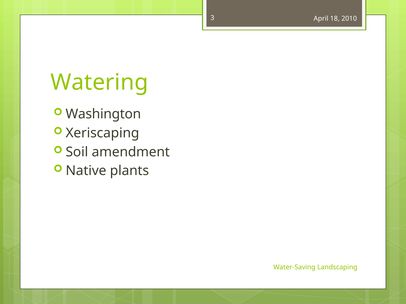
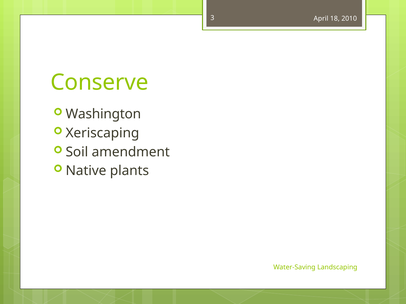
Watering: Watering -> Conserve
